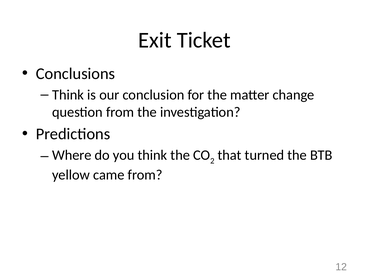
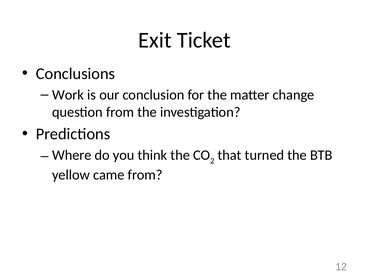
Think at (68, 95): Think -> Work
